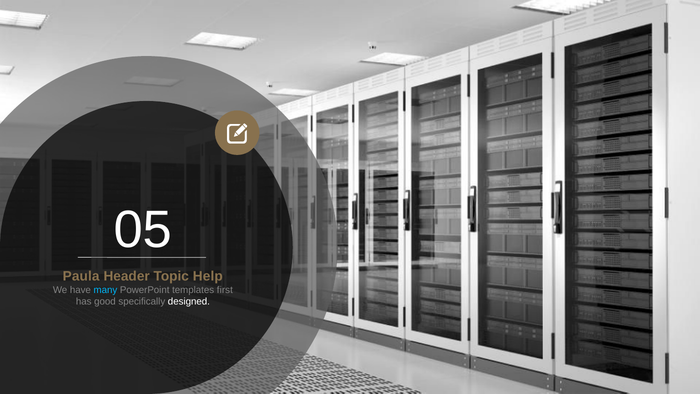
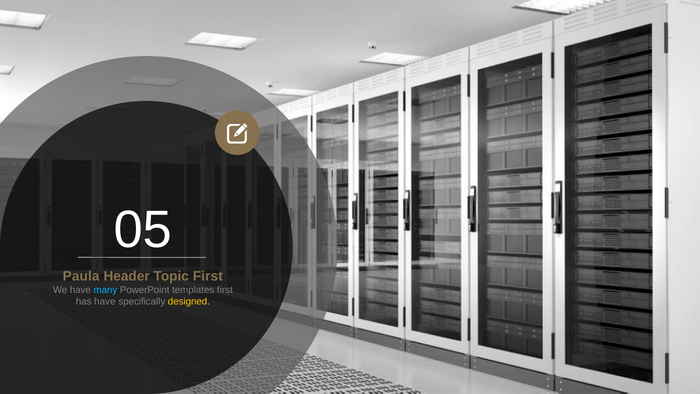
Topic Help: Help -> First
has good: good -> have
designed colour: white -> yellow
